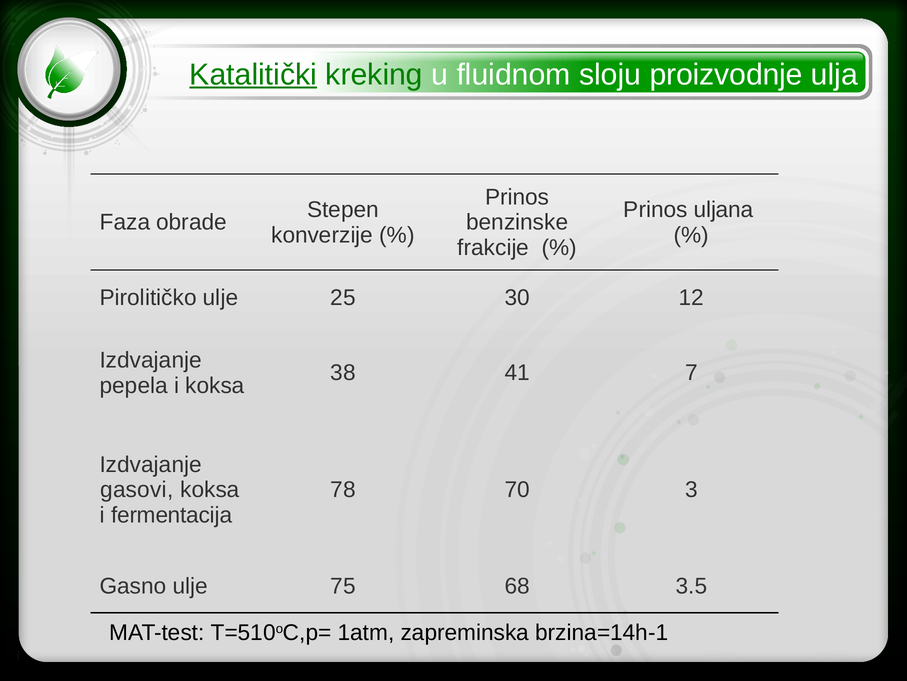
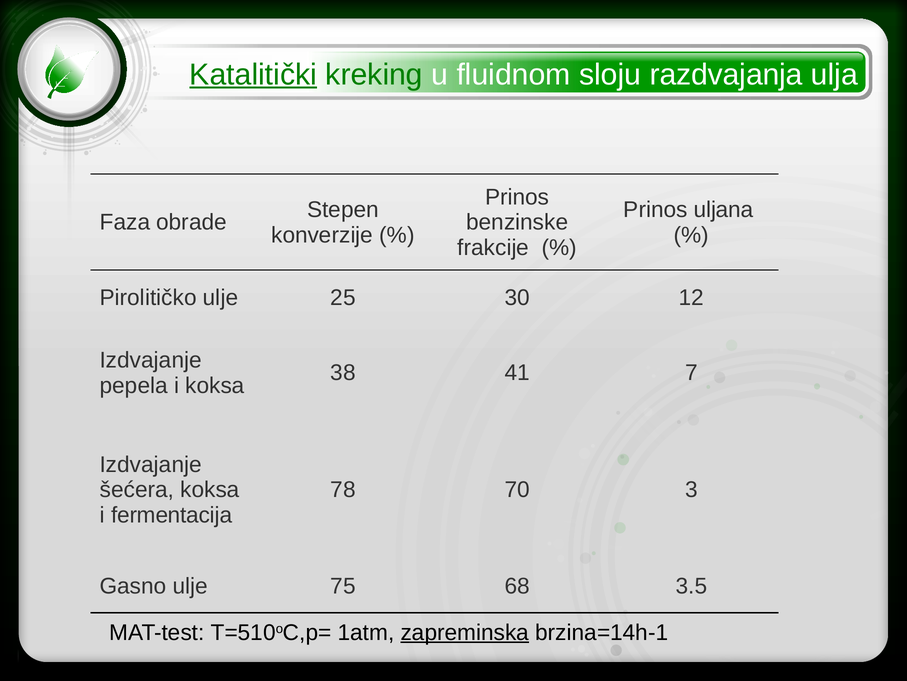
proizvodnje: proizvodnje -> razdvajanja
gasovi: gasovi -> šećera
zapreminska underline: none -> present
